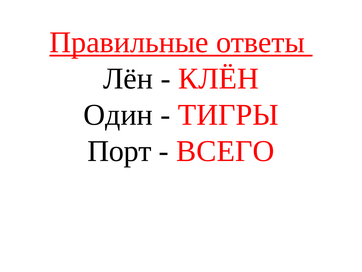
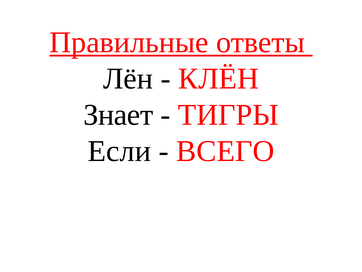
Один: Один -> Знает
Порт: Порт -> Если
